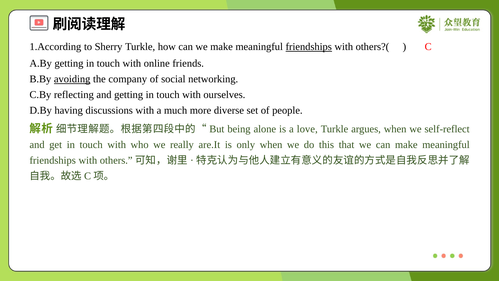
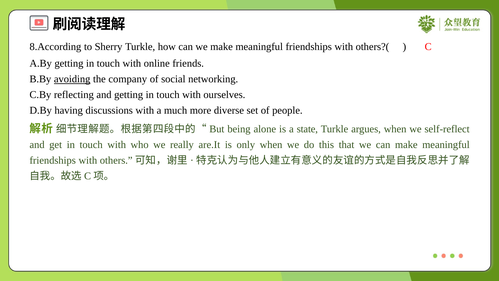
1.According: 1.According -> 8.According
friendships at (309, 47) underline: present -> none
love: love -> state
